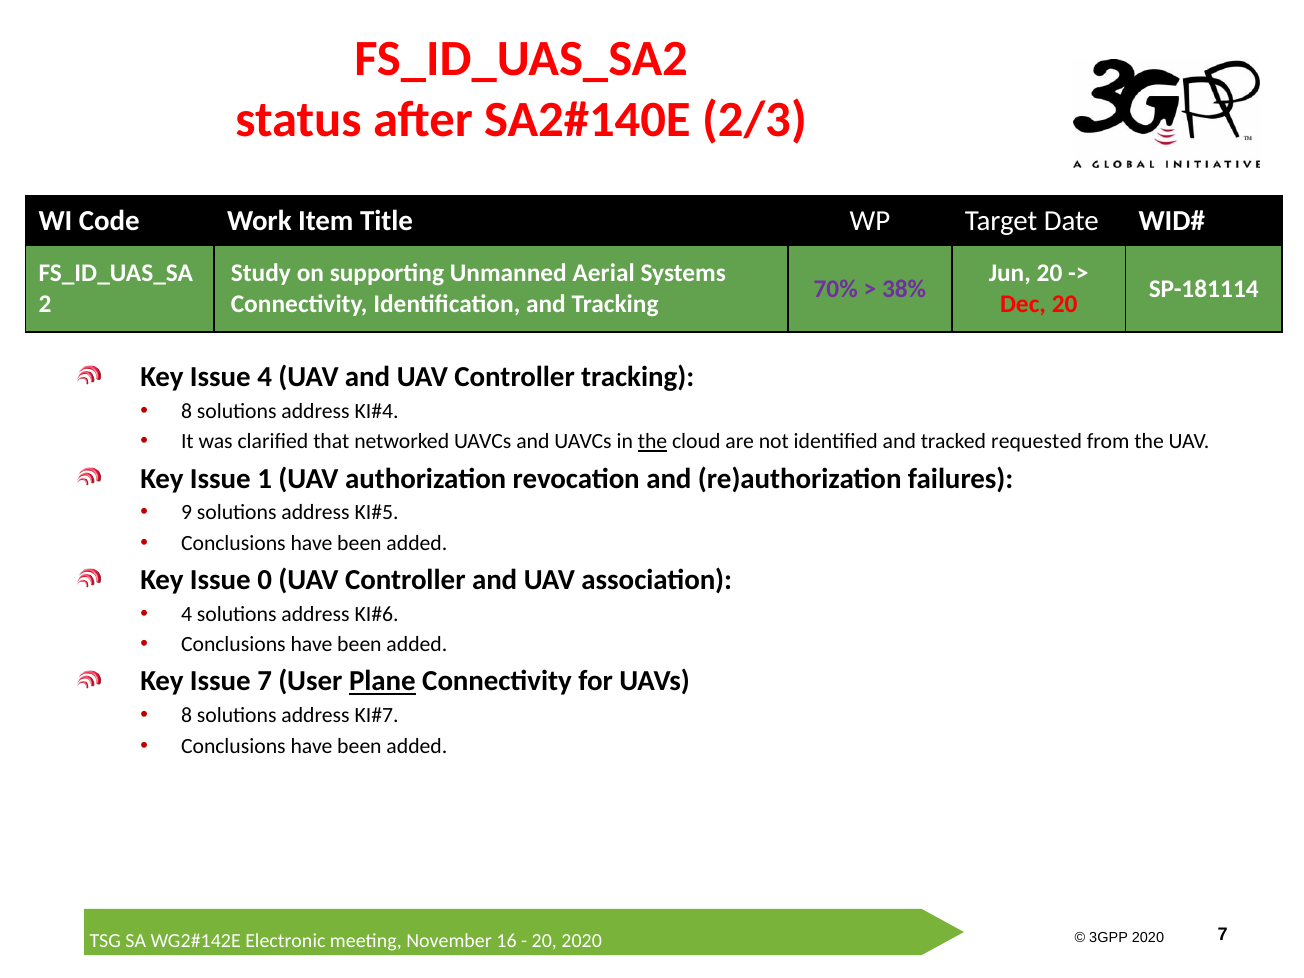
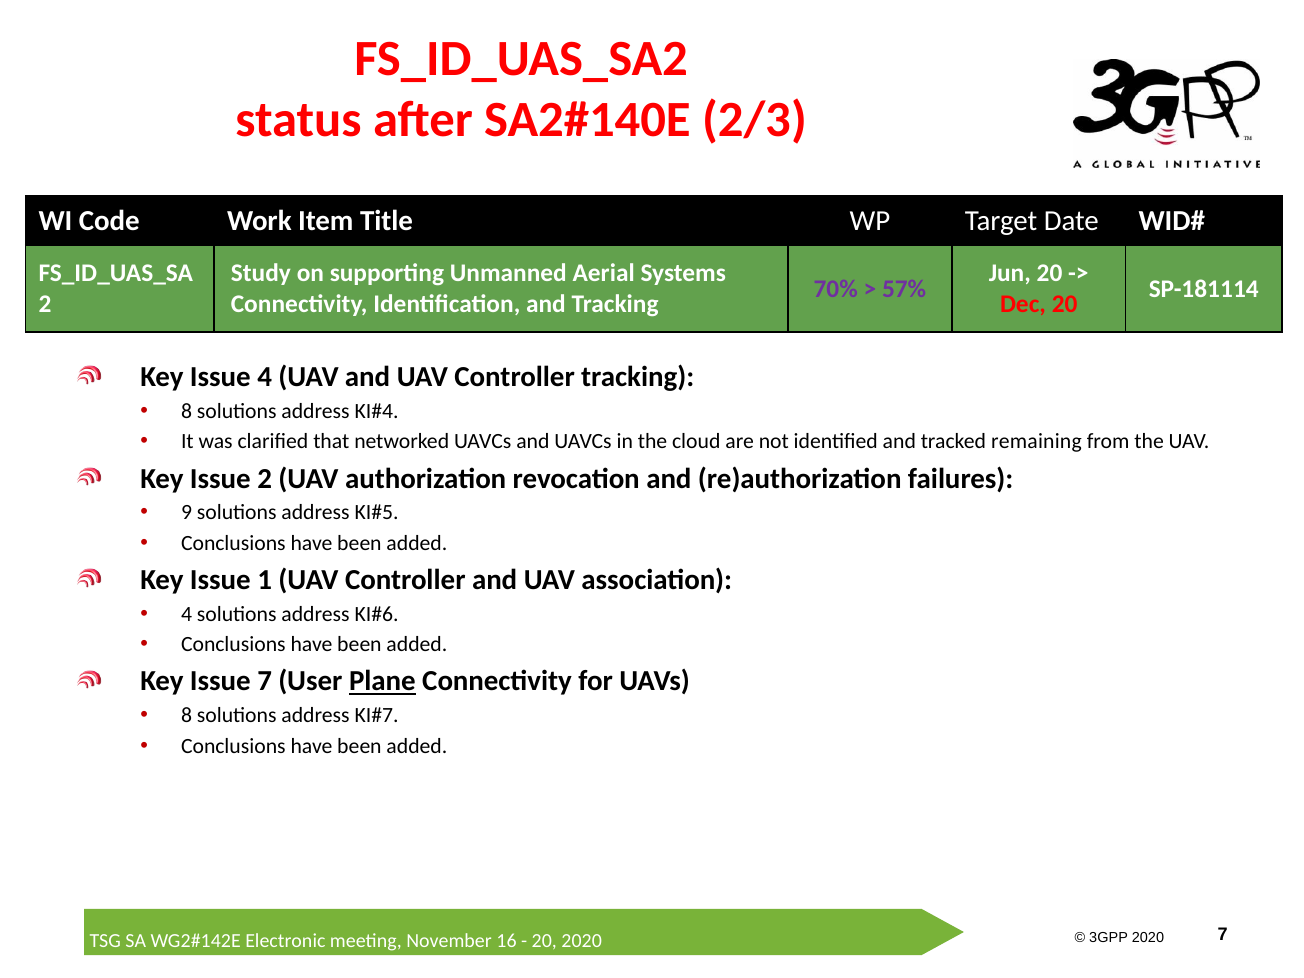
38%: 38% -> 57%
the at (653, 442) underline: present -> none
requested: requested -> remaining
Issue 1: 1 -> 2
0: 0 -> 1
